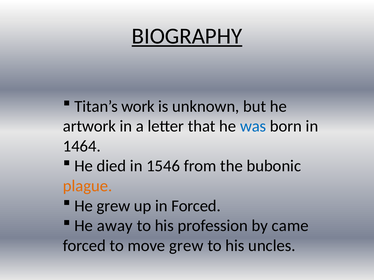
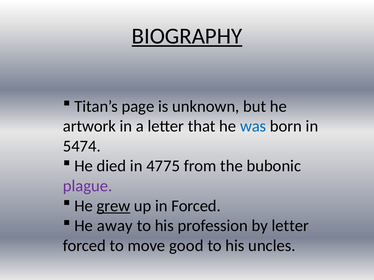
work: work -> page
1464: 1464 -> 5474
1546: 1546 -> 4775
plague colour: orange -> purple
grew at (113, 206) underline: none -> present
by came: came -> letter
move grew: grew -> good
